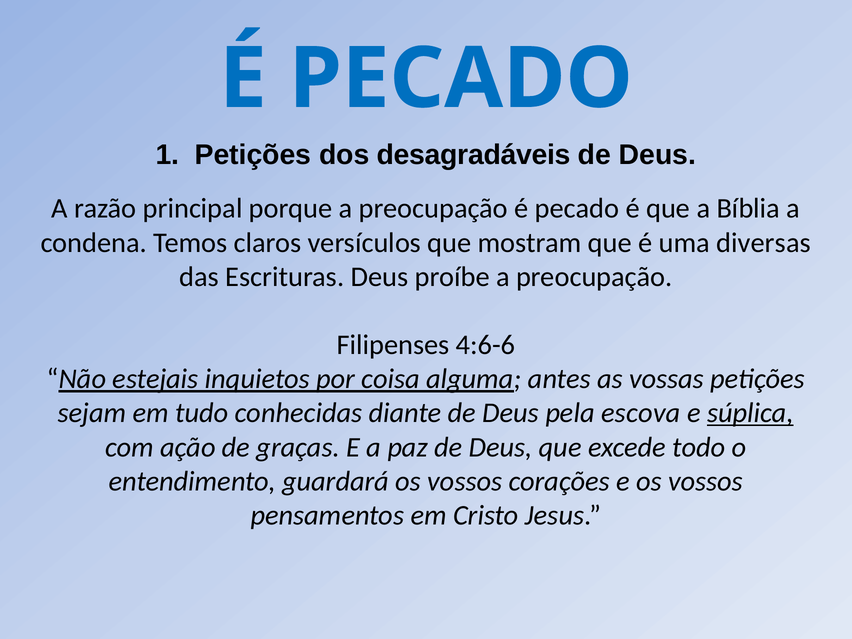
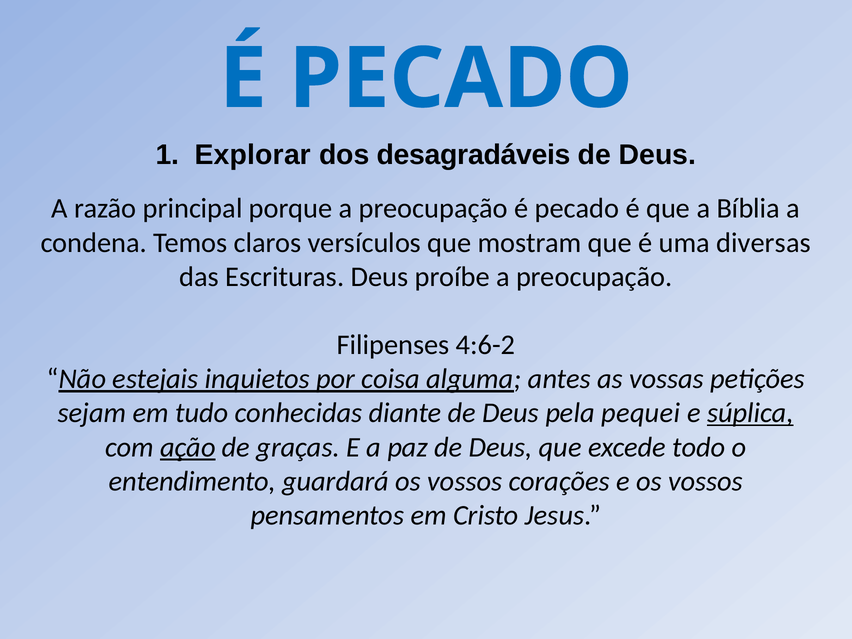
1 Petições: Petições -> Explorar
4:6-6: 4:6-6 -> 4:6-2
escova: escova -> pequei
ação underline: none -> present
